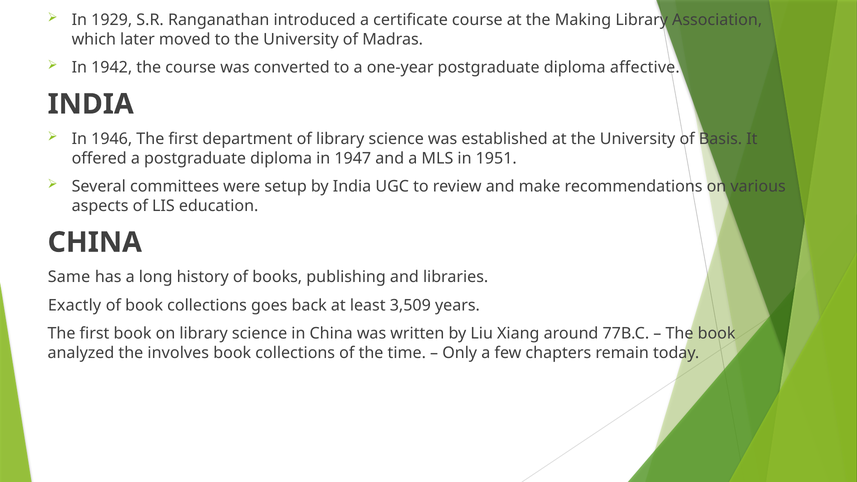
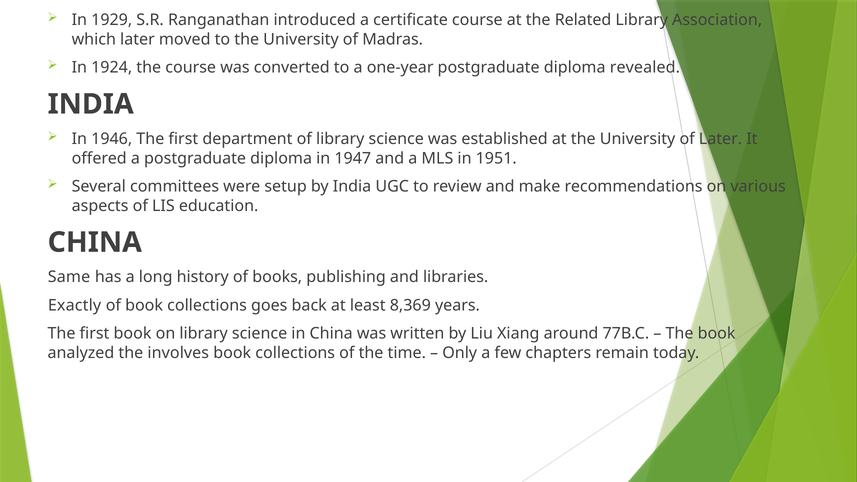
Making: Making -> Related
1942: 1942 -> 1924
affective: affective -> revealed
of Basis: Basis -> Later
3,509: 3,509 -> 8,369
